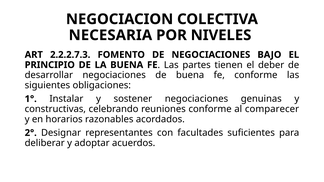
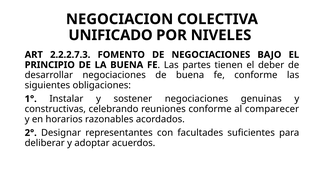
NECESARIA: NECESARIA -> UNIFICADO
